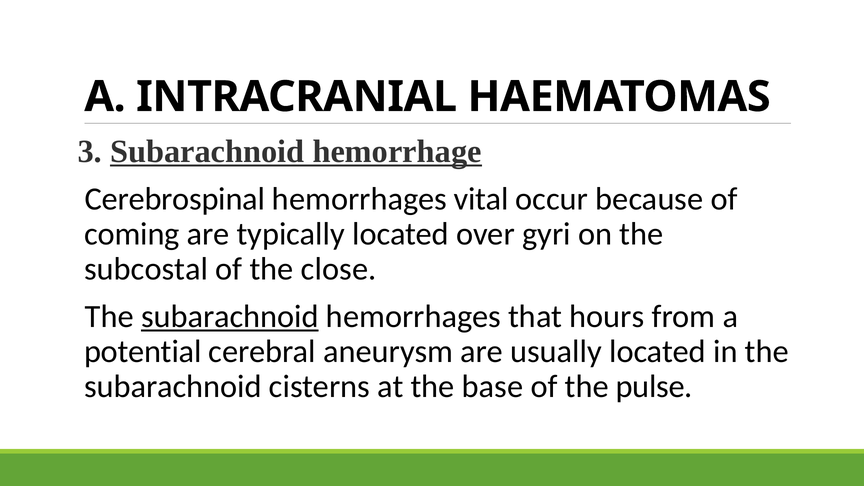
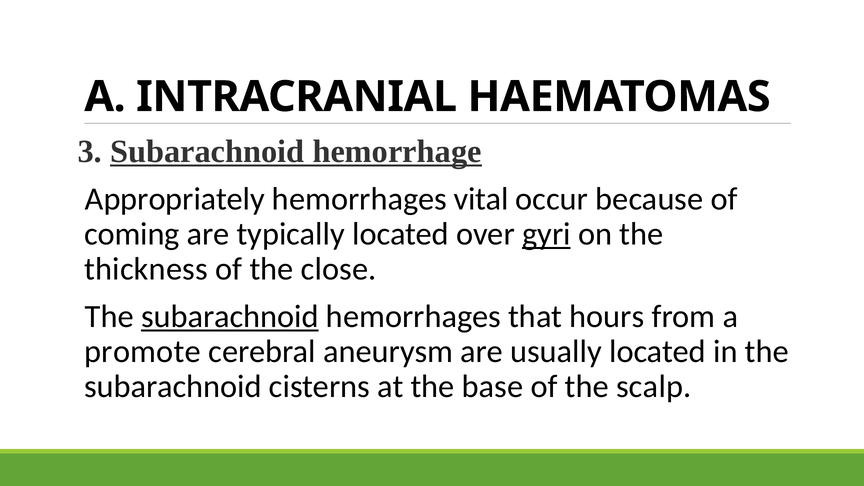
Cerebrospinal: Cerebrospinal -> Appropriately
gyri underline: none -> present
subcostal: subcostal -> thickness
potential: potential -> promote
pulse: pulse -> scalp
